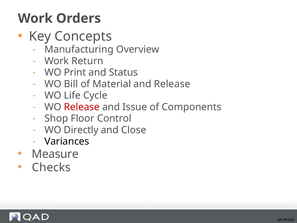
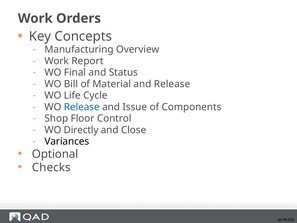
Return: Return -> Report
Print: Print -> Final
Release at (82, 107) colour: red -> blue
Measure: Measure -> Optional
